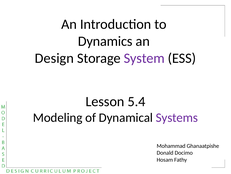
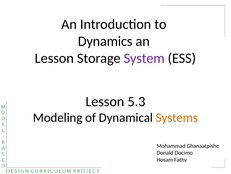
Design at (54, 58): Design -> Lesson
5.4: 5.4 -> 5.3
Systems colour: purple -> orange
